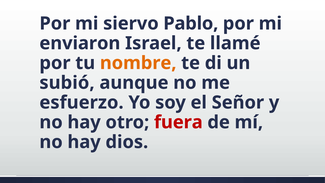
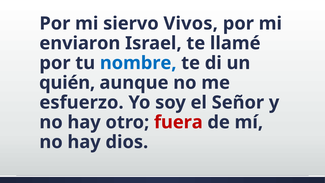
Pablo: Pablo -> Vivos
nombre colour: orange -> blue
subió: subió -> quién
